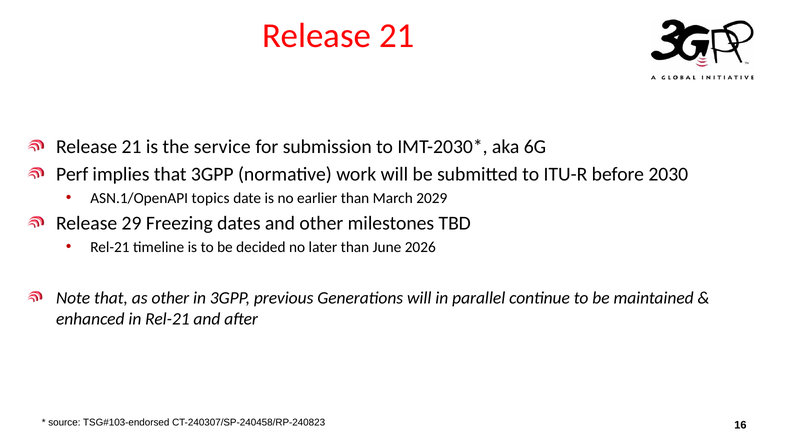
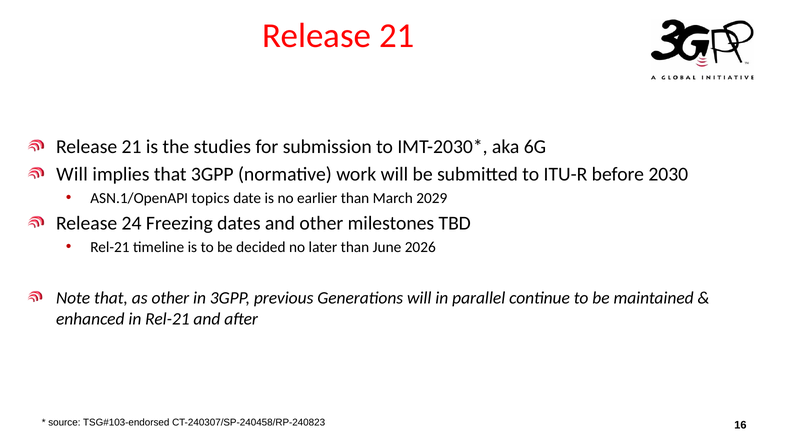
service: service -> studies
Perf at (72, 174): Perf -> Will
29: 29 -> 24
